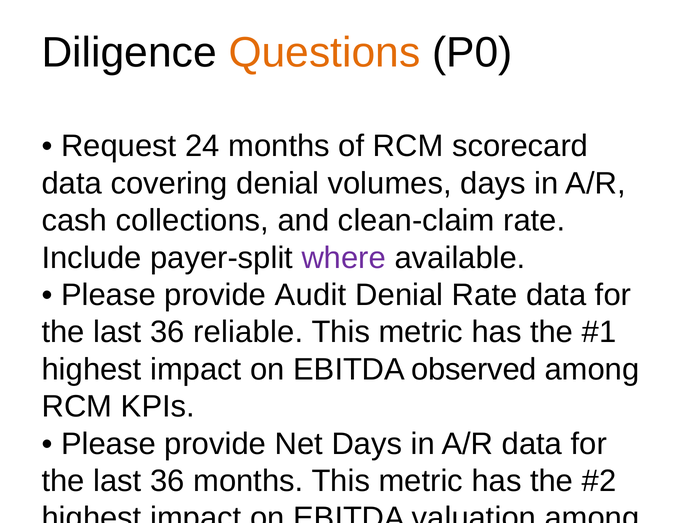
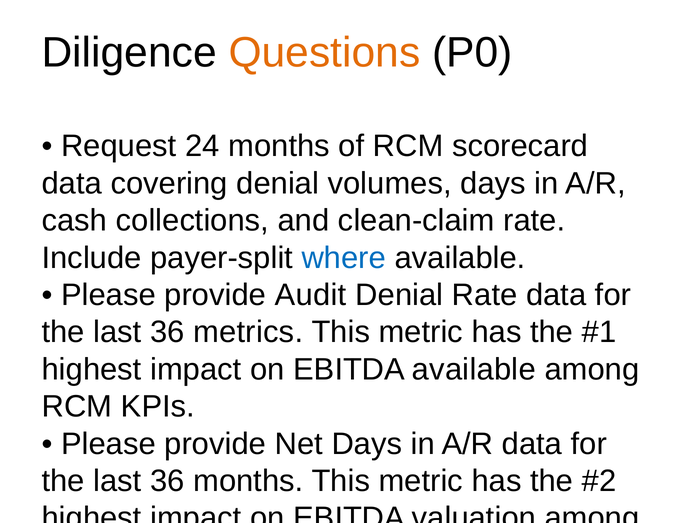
where colour: purple -> blue
reliable: reliable -> metrics
EBITDA observed: observed -> available
